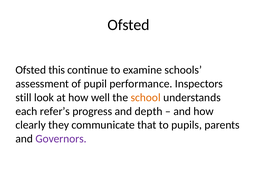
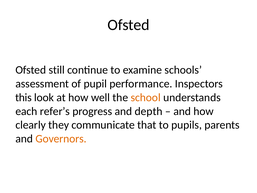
this: this -> still
still: still -> this
Governors colour: purple -> orange
